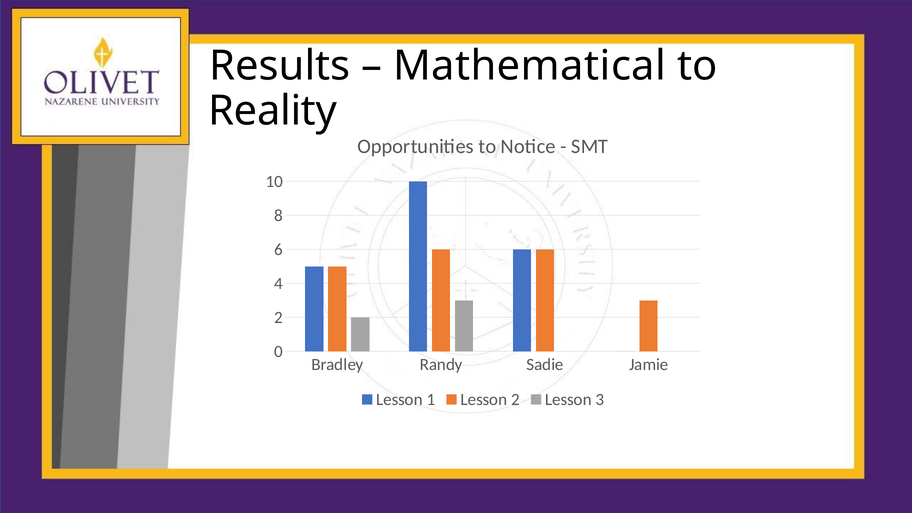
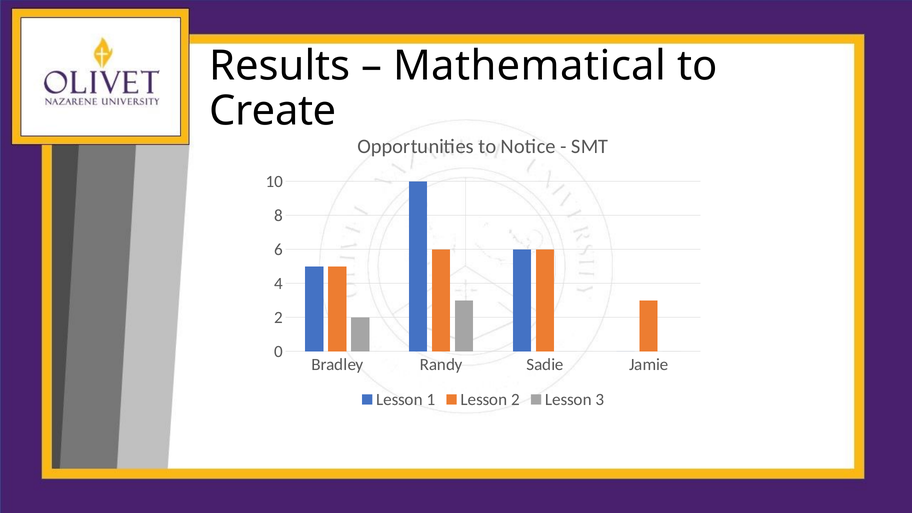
Reality: Reality -> Create
